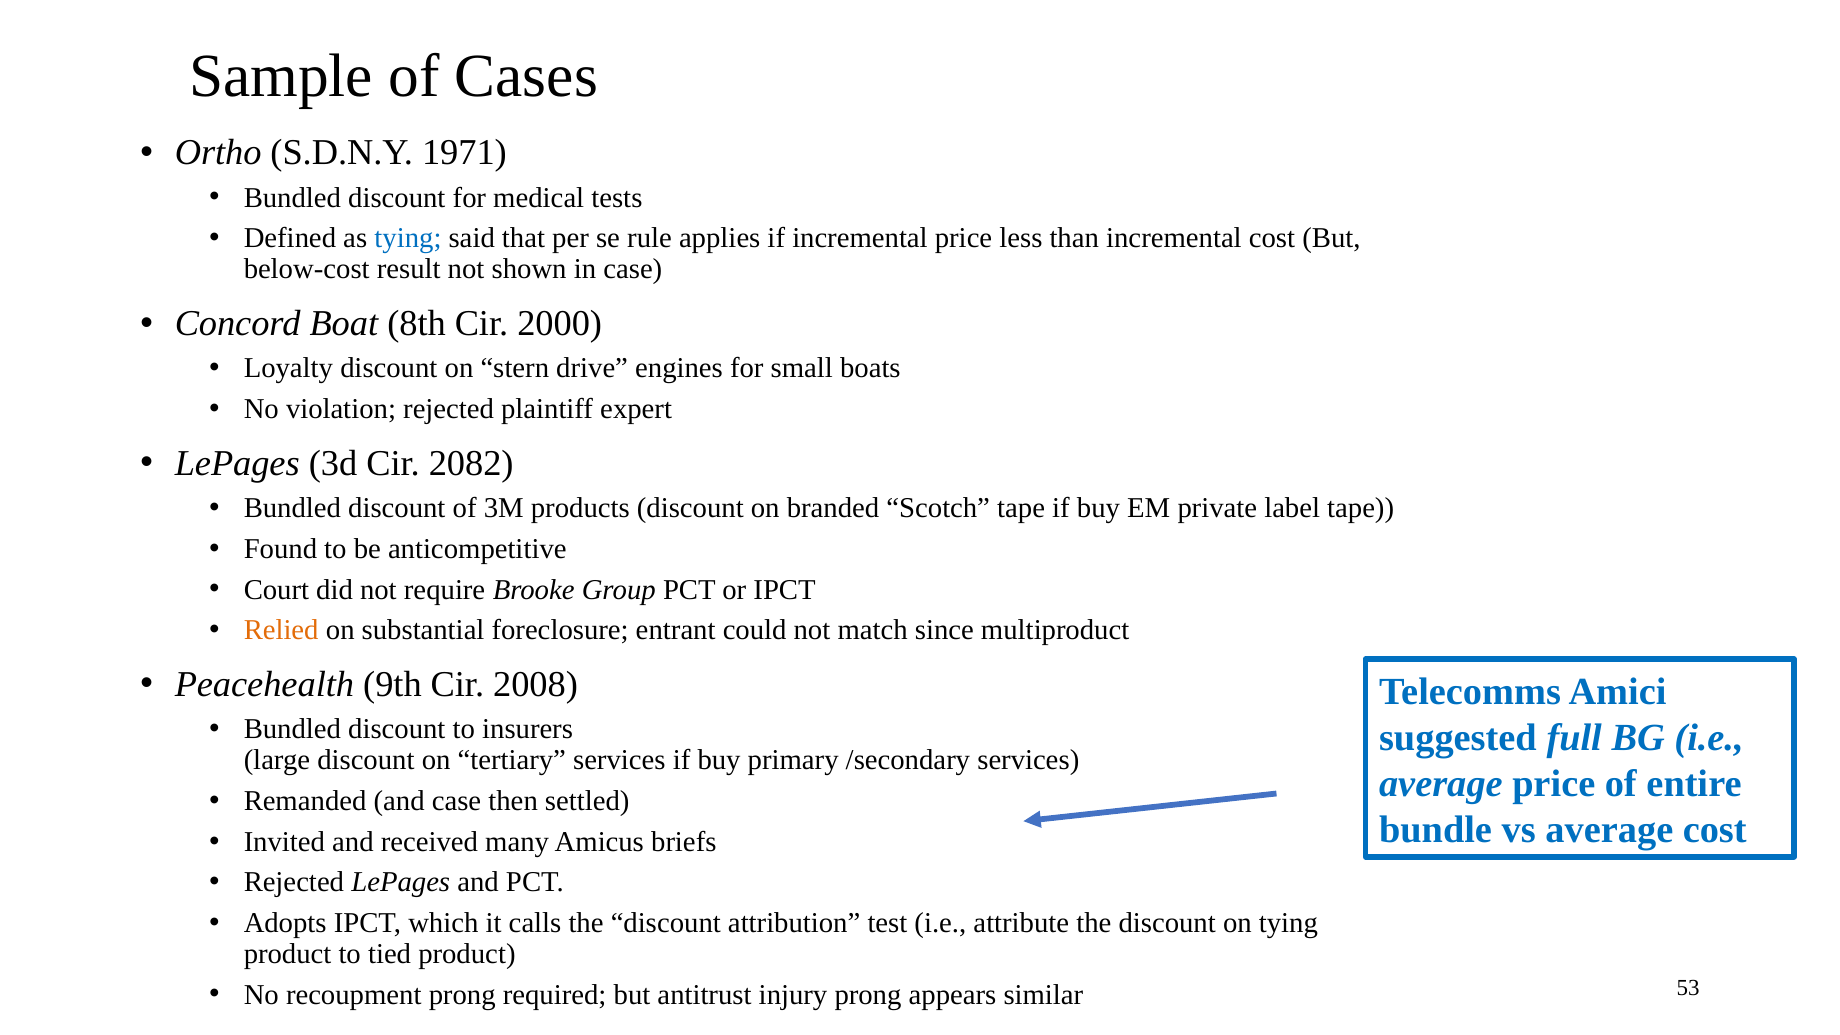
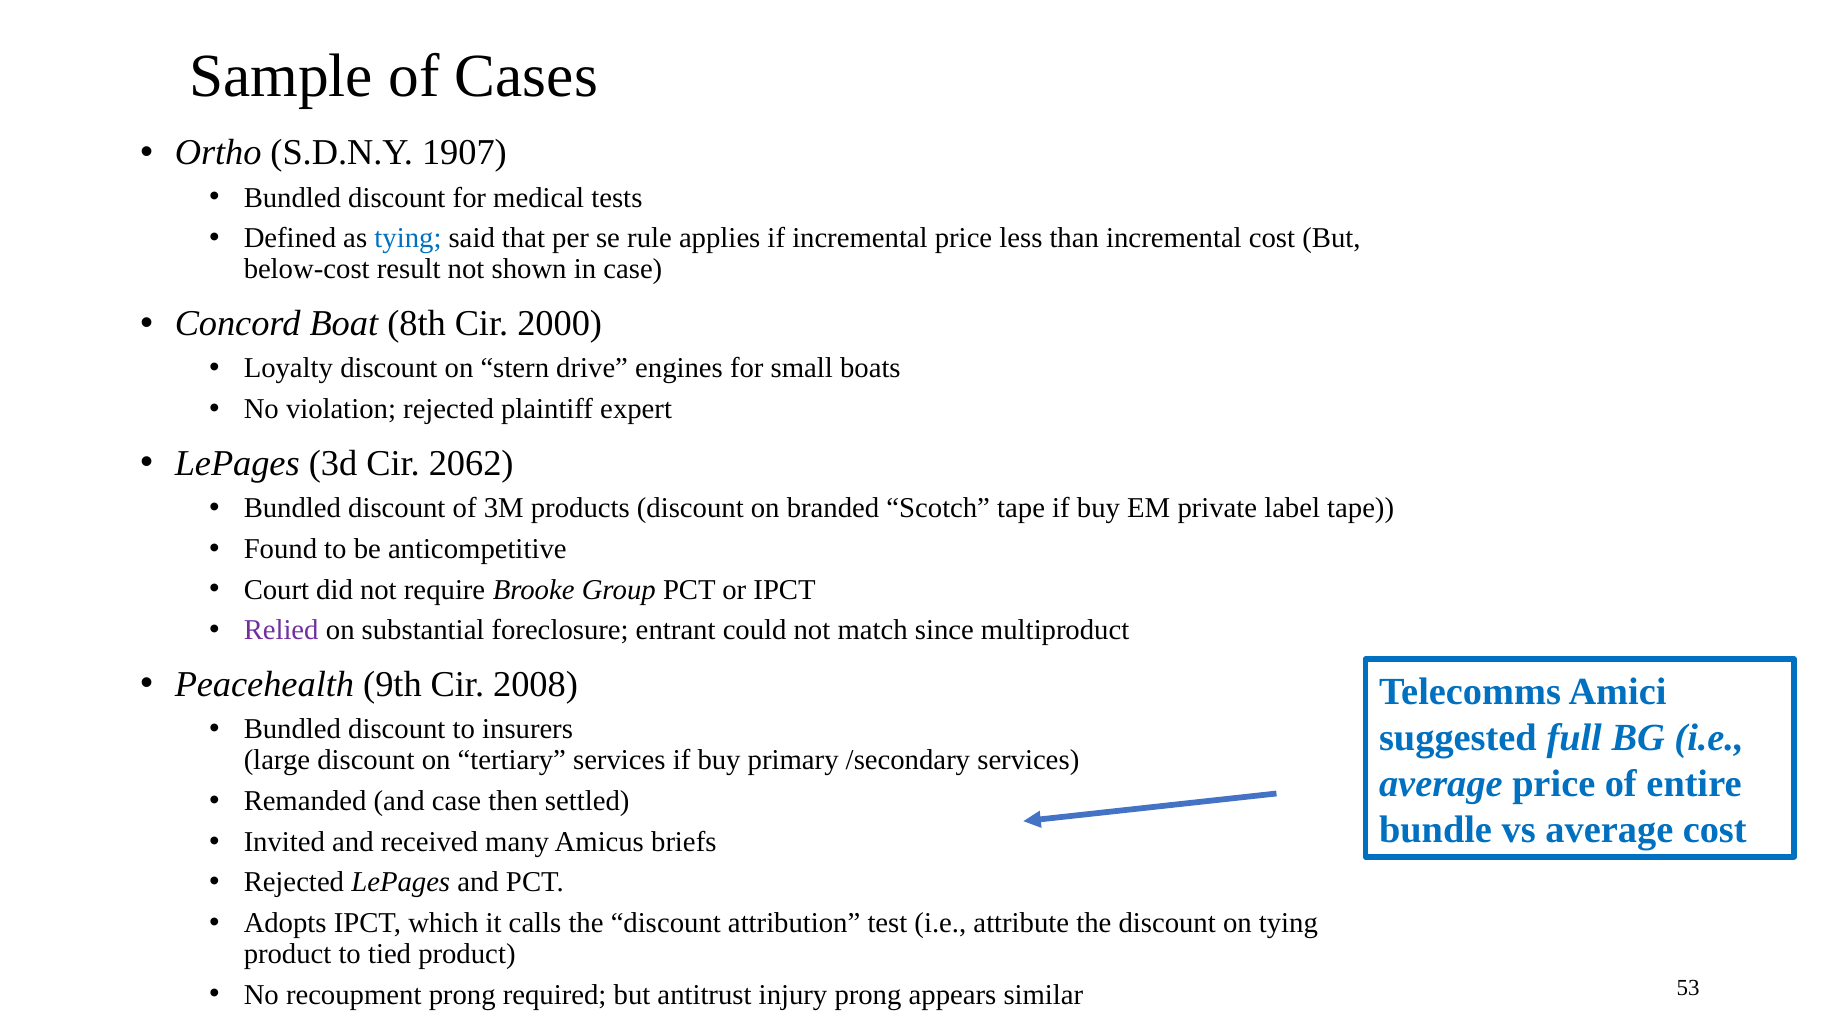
1971: 1971 -> 1907
2082: 2082 -> 2062
Relied colour: orange -> purple
